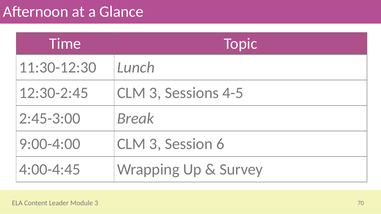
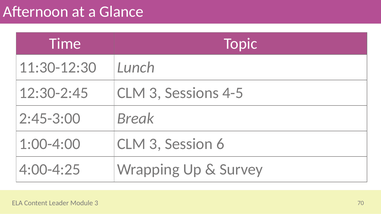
9:00-4:00: 9:00-4:00 -> 1:00-4:00
4:00-4:45: 4:00-4:45 -> 4:00-4:25
